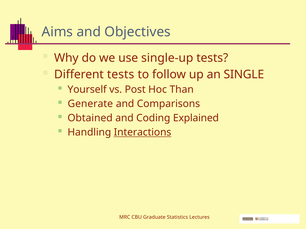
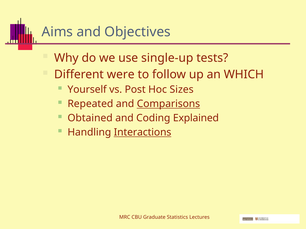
Different tests: tests -> were
SINGLE: SINGLE -> WHICH
Than: Than -> Sizes
Generate: Generate -> Repeated
Comparisons underline: none -> present
